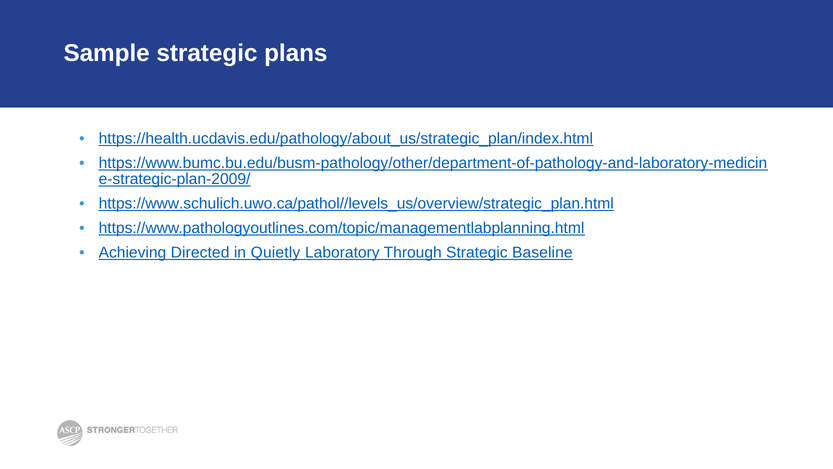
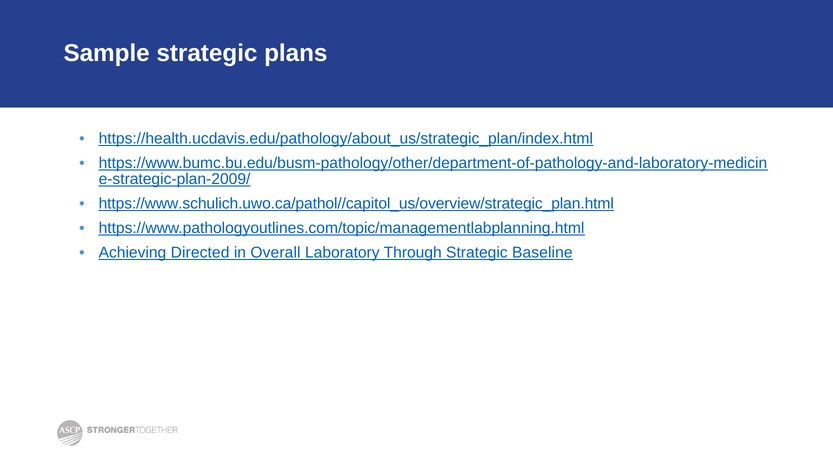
https://www.schulich.uwo.ca/pathol//levels_us/overview/strategic_plan.html: https://www.schulich.uwo.ca/pathol//levels_us/overview/strategic_plan.html -> https://www.schulich.uwo.ca/pathol//capitol_us/overview/strategic_plan.html
Quietly: Quietly -> Overall
